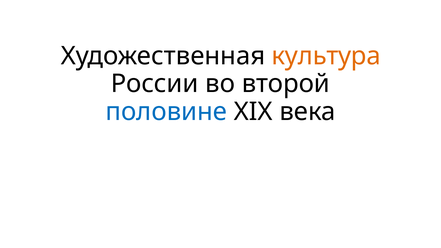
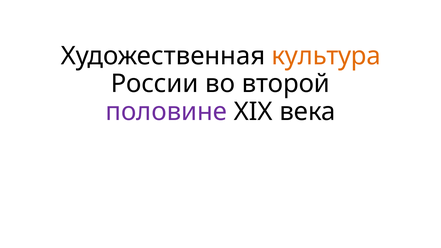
половине colour: blue -> purple
